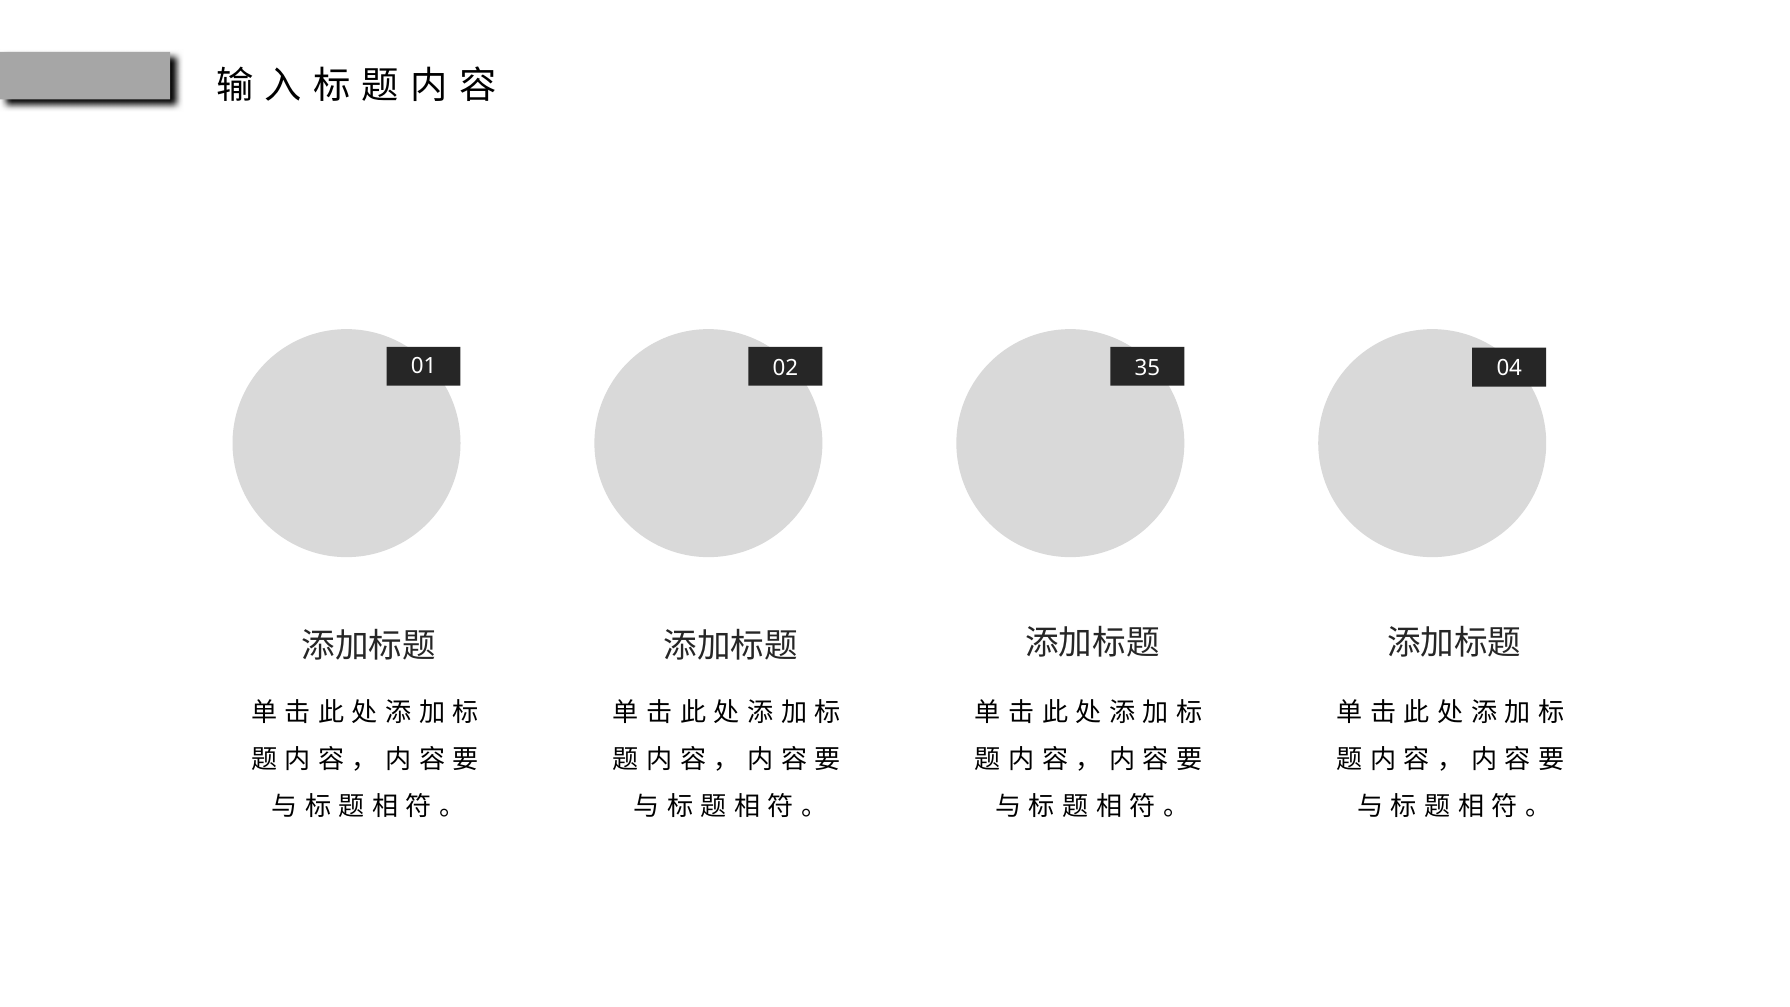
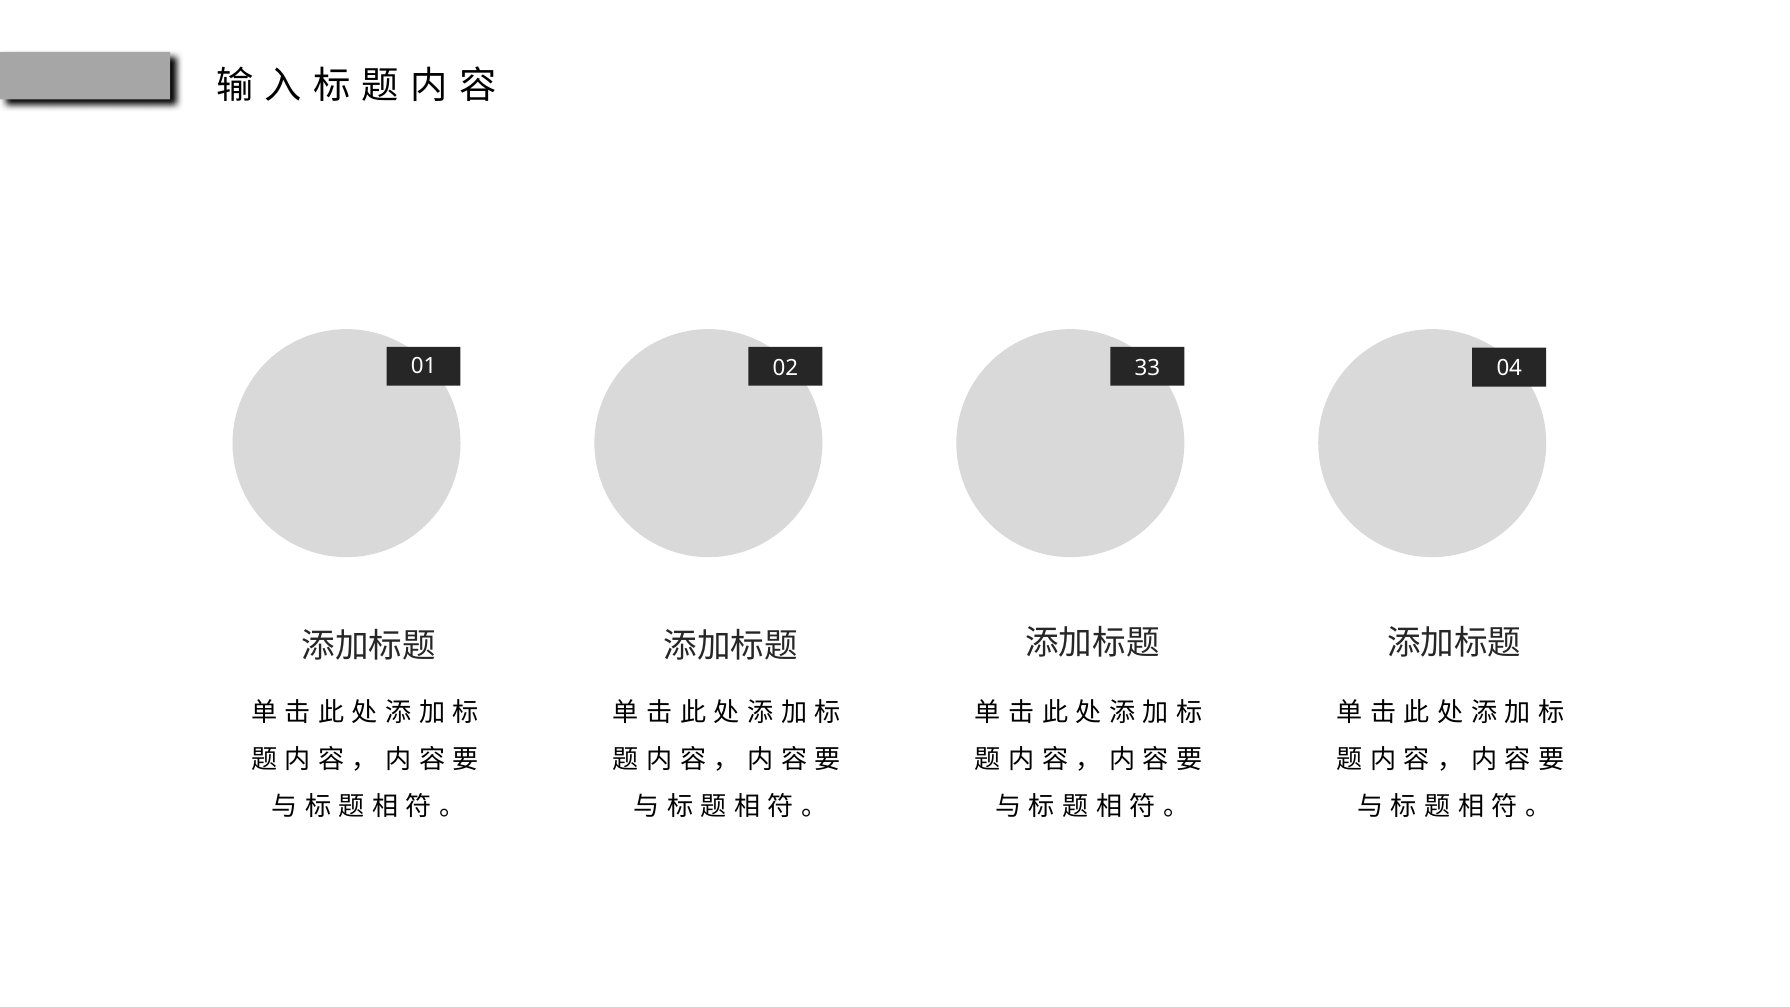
35: 35 -> 33
